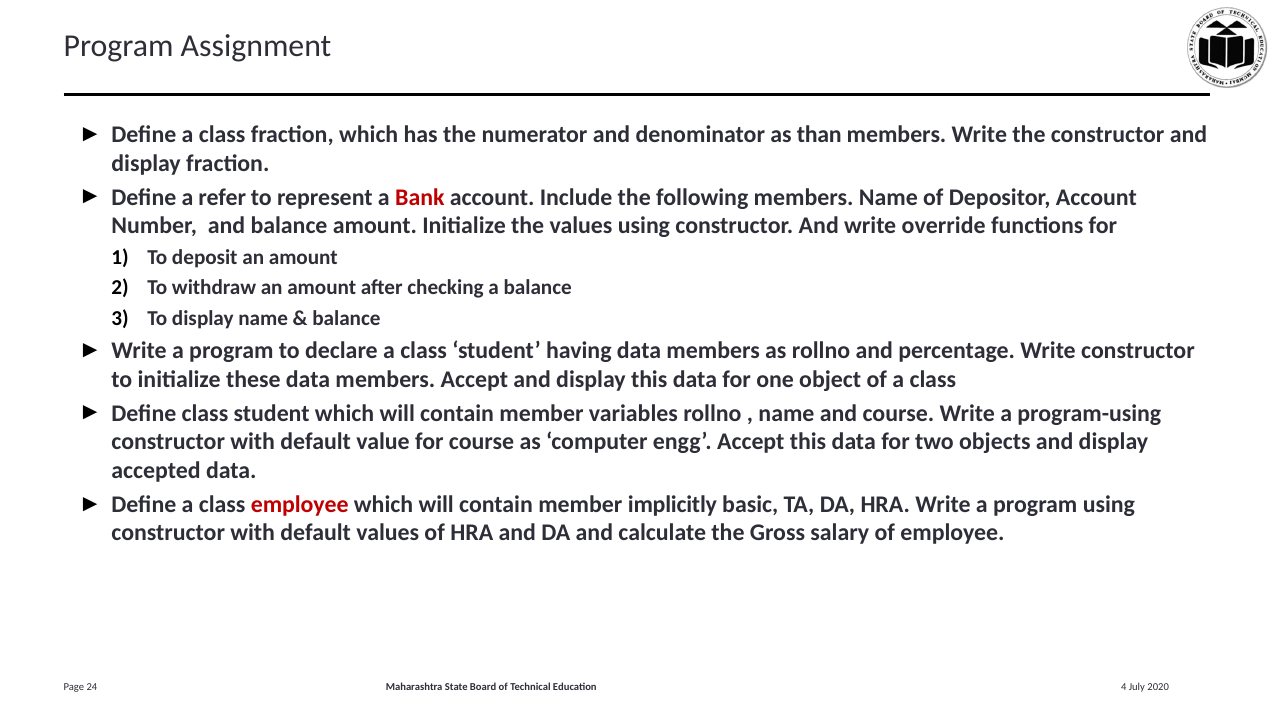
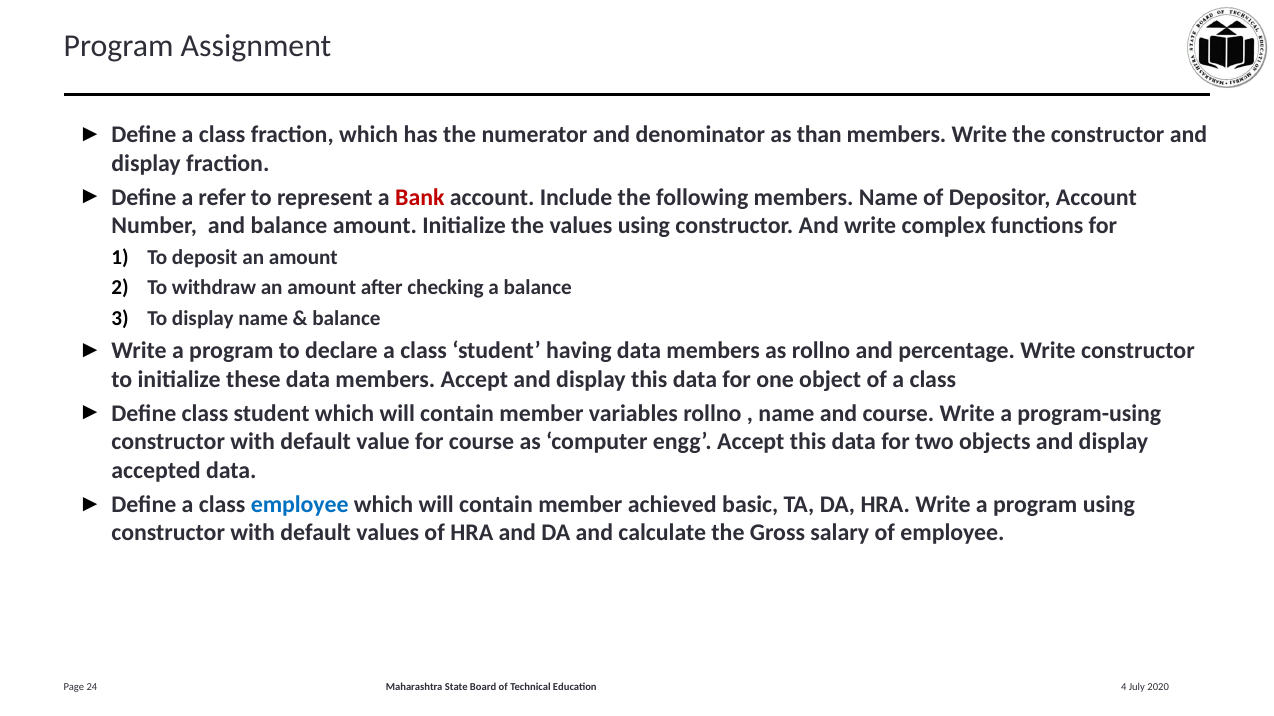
override: override -> complex
employee at (300, 505) colour: red -> blue
implicitly: implicitly -> achieved
